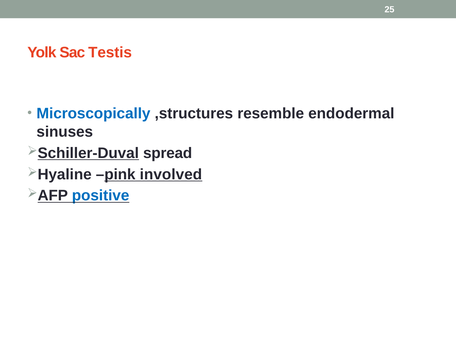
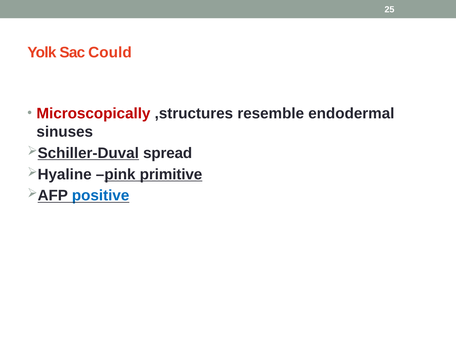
Testis: Testis -> Could
Microscopically colour: blue -> red
involved: involved -> primitive
